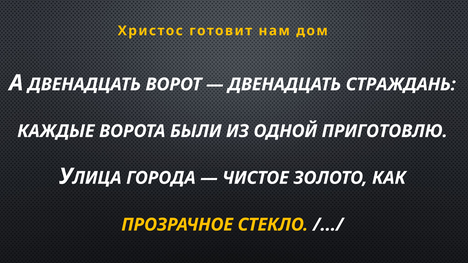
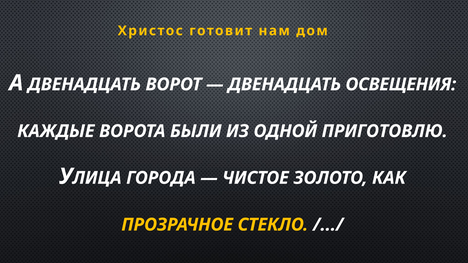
СТРАЖДАНЬ: СТРАЖДАНЬ -> ОСВЕЩЕНИЯ
